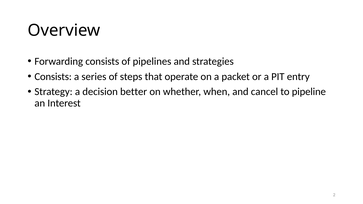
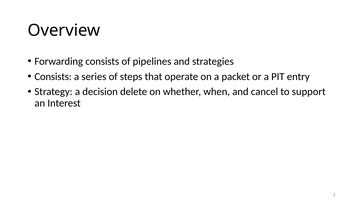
better: better -> delete
pipeline: pipeline -> support
